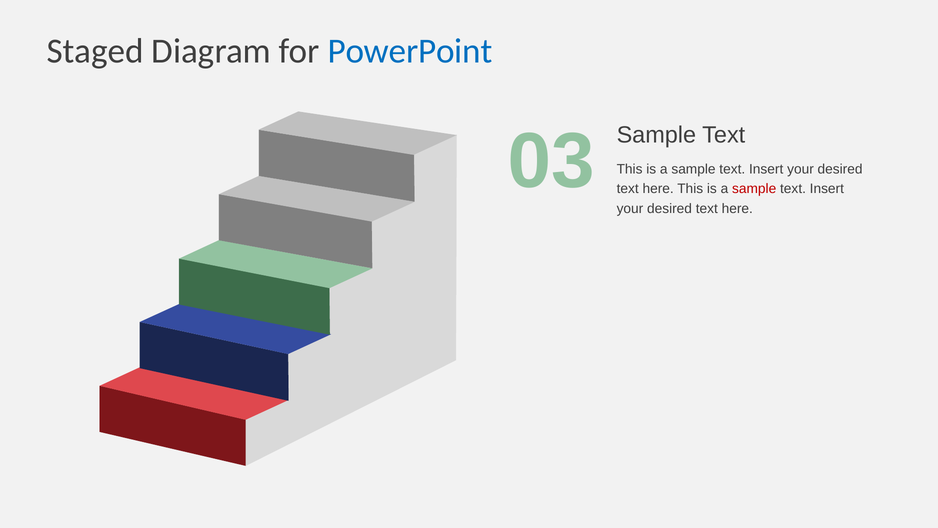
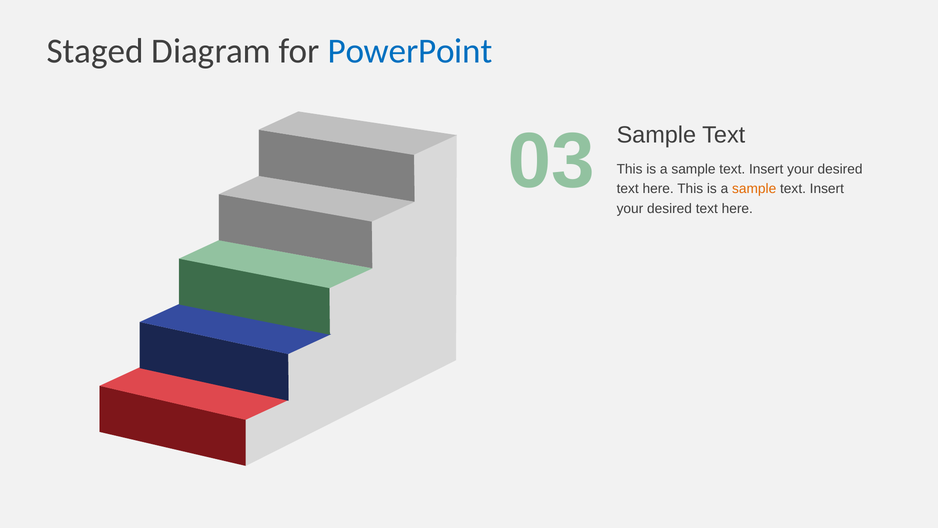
sample at (754, 189) colour: red -> orange
